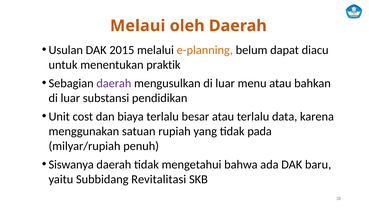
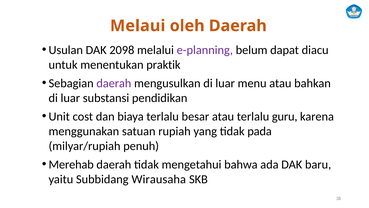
2015: 2015 -> 2098
e-planning colour: orange -> purple
data: data -> guru
Siswanya: Siswanya -> Merehab
Revitalitasi: Revitalitasi -> Wirausaha
